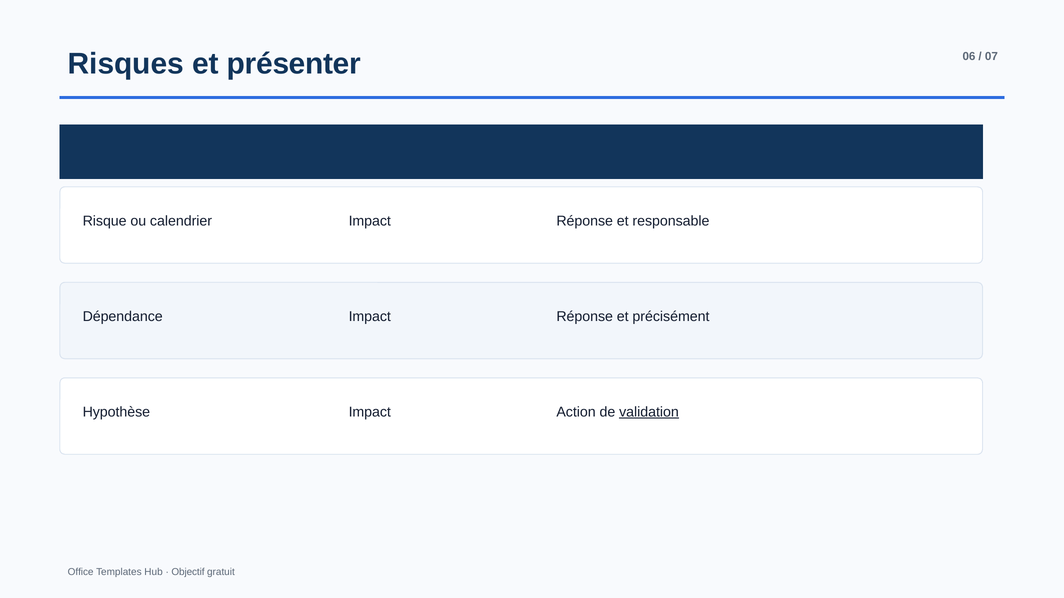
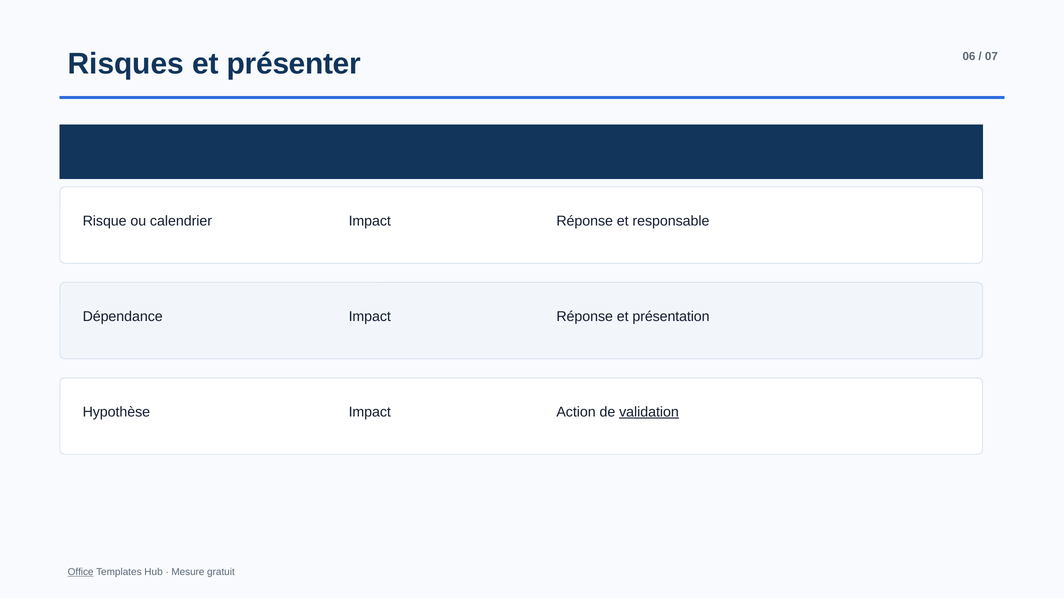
précisément: précisément -> présentation
Office underline: none -> present
Objectif: Objectif -> Mesure
